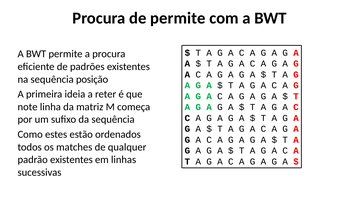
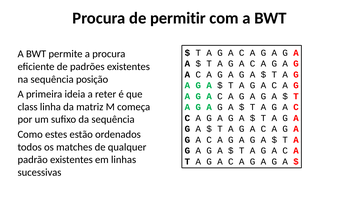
de permite: permite -> permitir
note: note -> class
